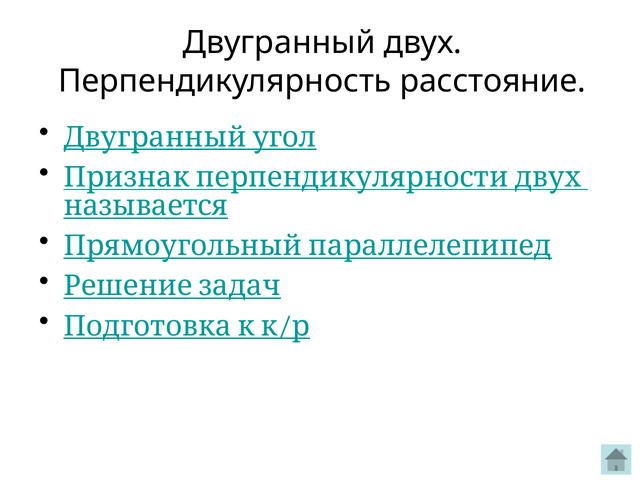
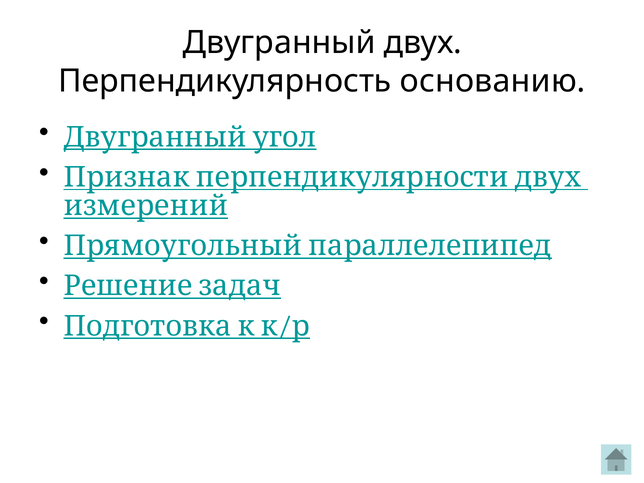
расстояние: расстояние -> основанию
называется: называется -> измерений
